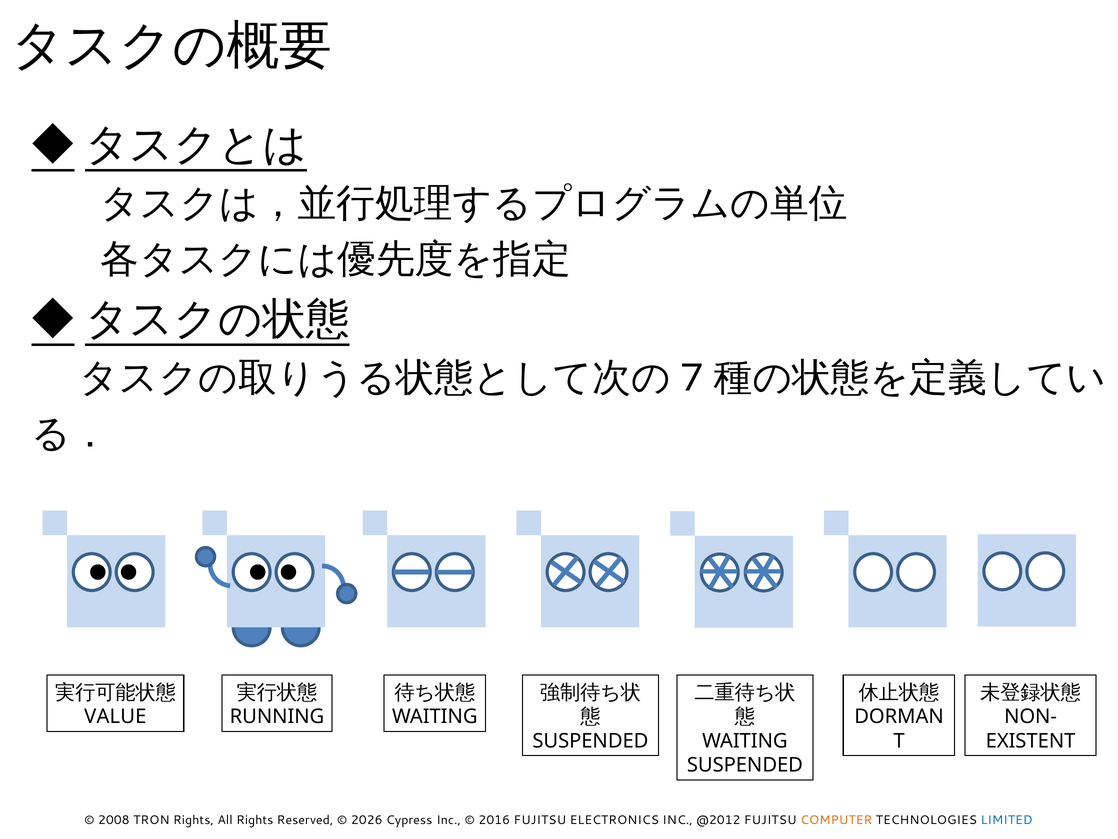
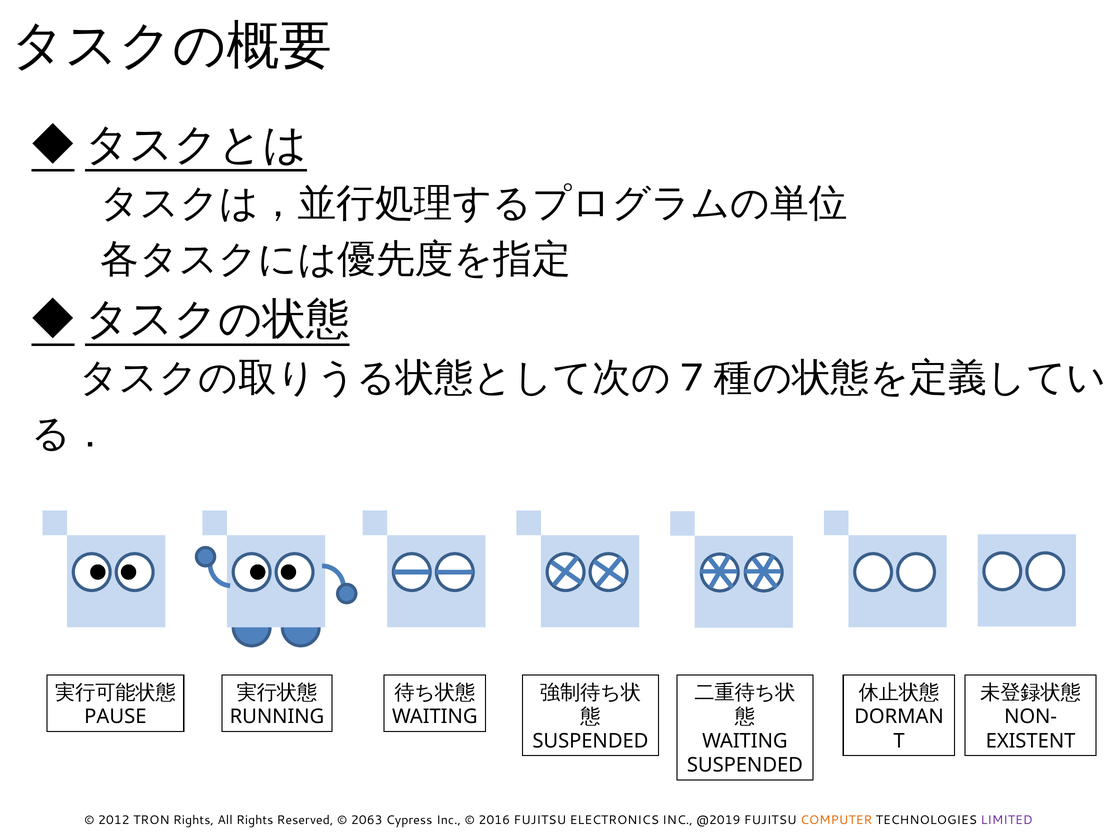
VALUE: VALUE -> PAUSE
2008: 2008 -> 2012
2026: 2026 -> 2063
@2012: @2012 -> @2019
LIMITED colour: blue -> purple
